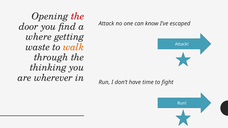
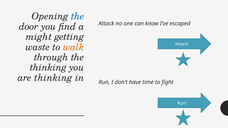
the at (78, 16) colour: red -> blue
where: where -> might
are wherever: wherever -> thinking
